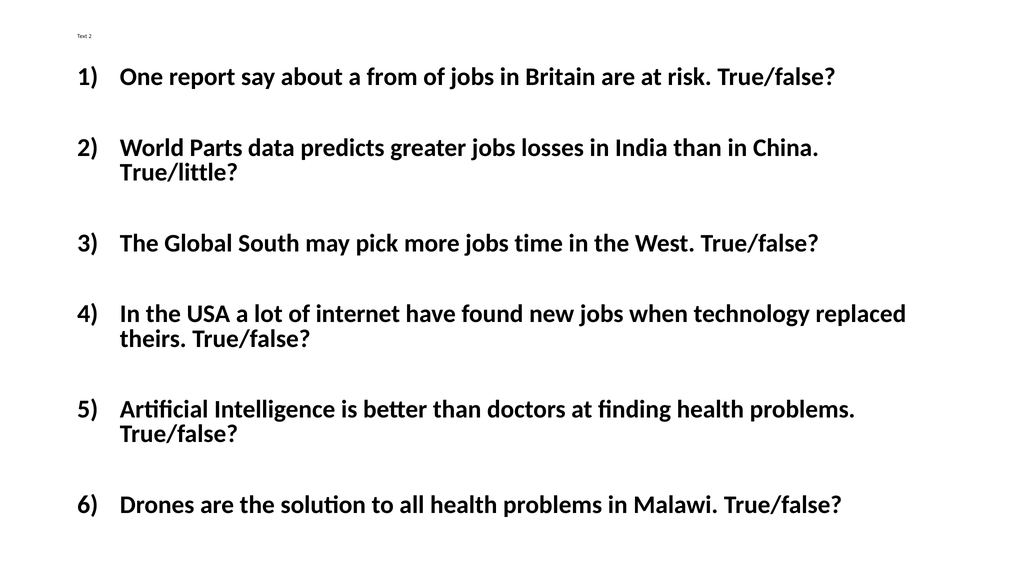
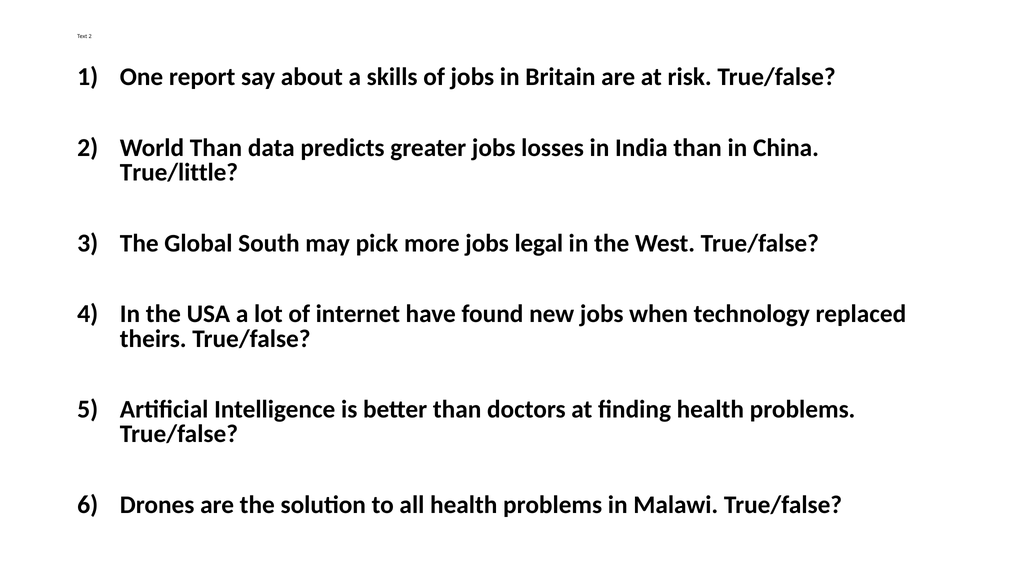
from: from -> skills
World Parts: Parts -> Than
time: time -> legal
